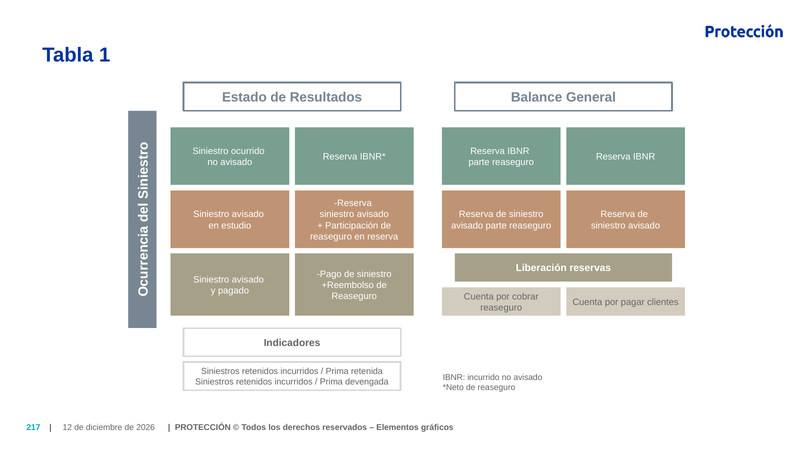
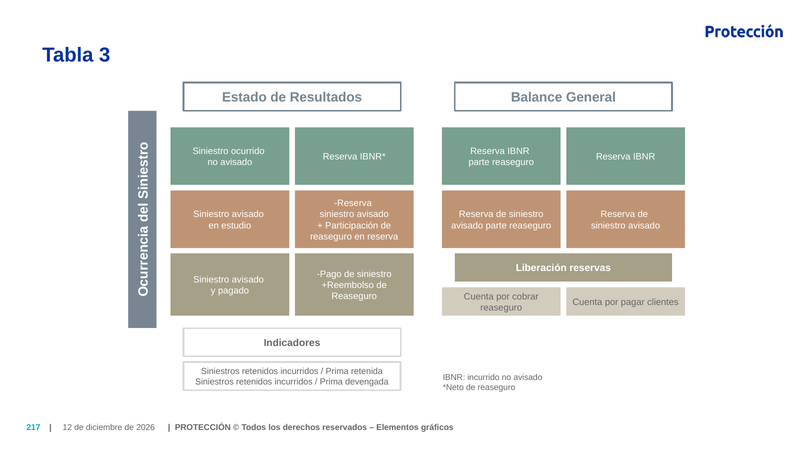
1: 1 -> 3
